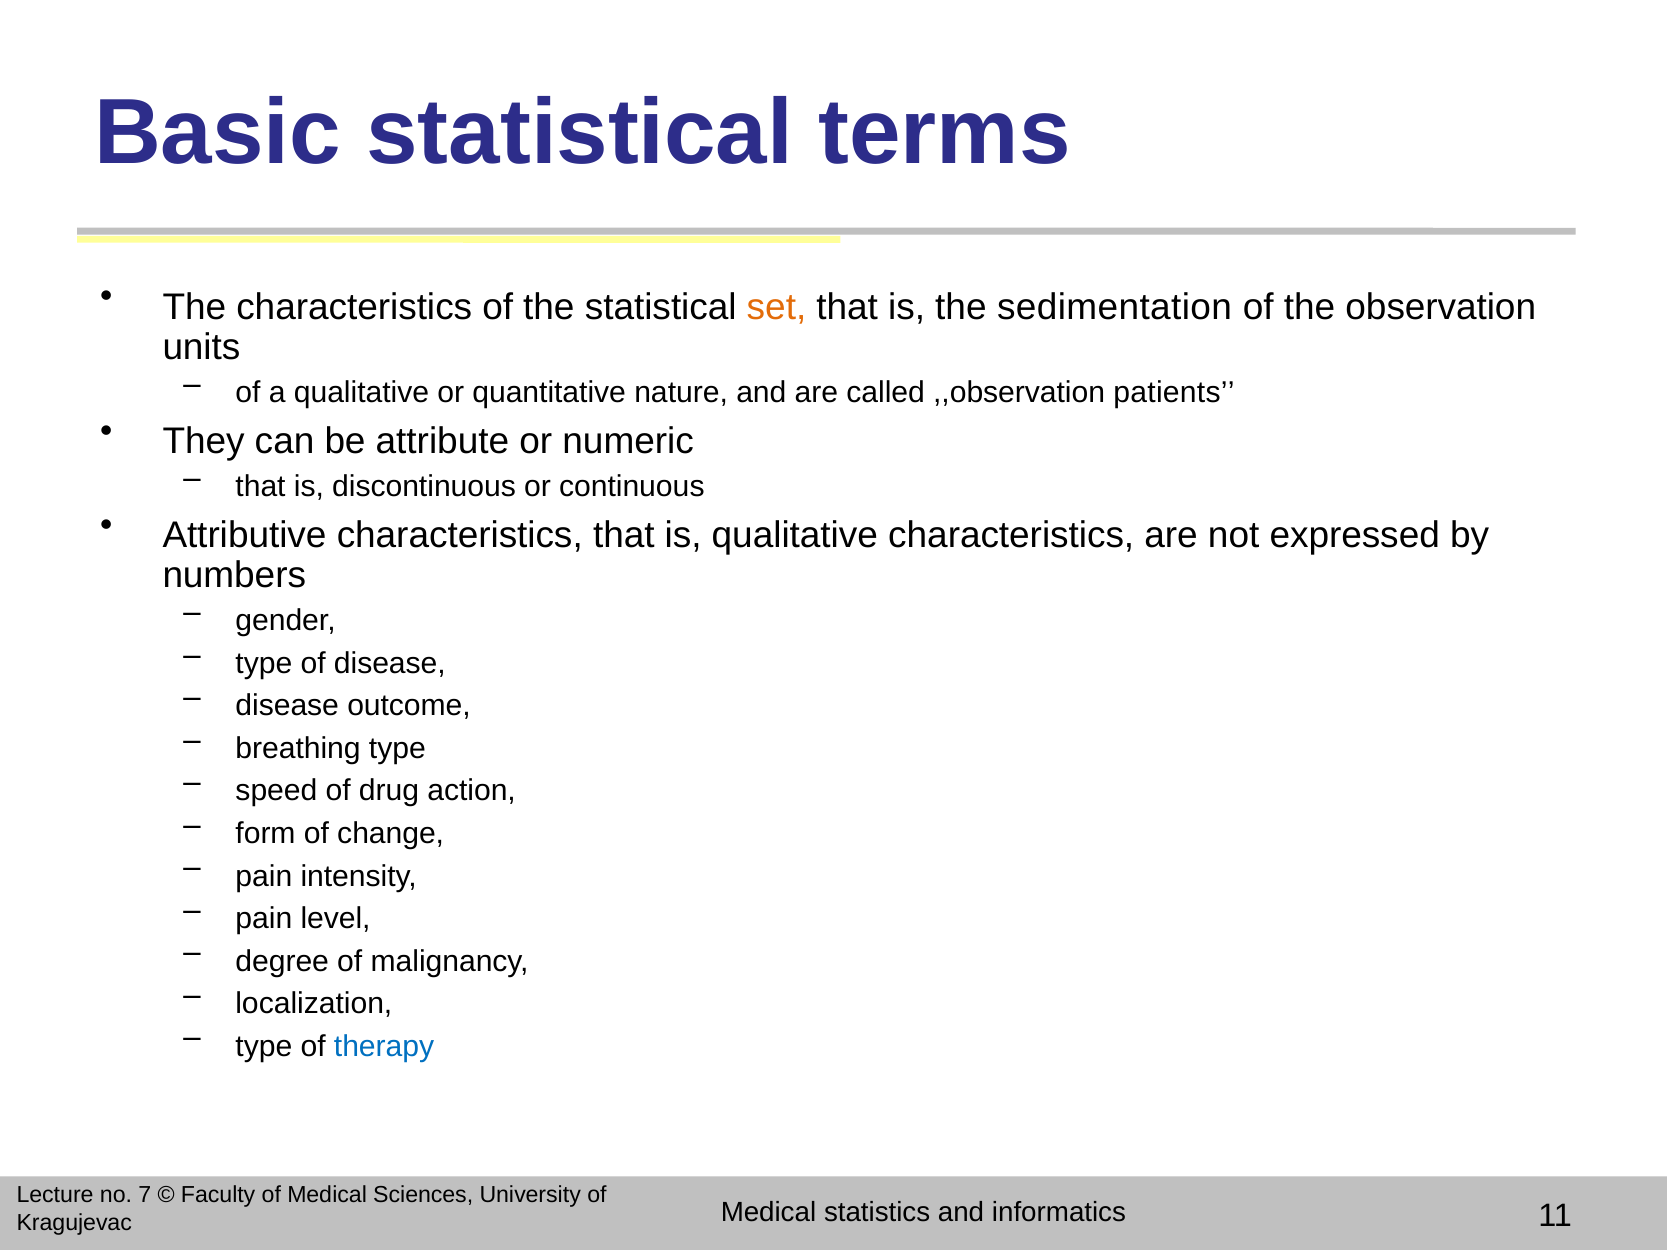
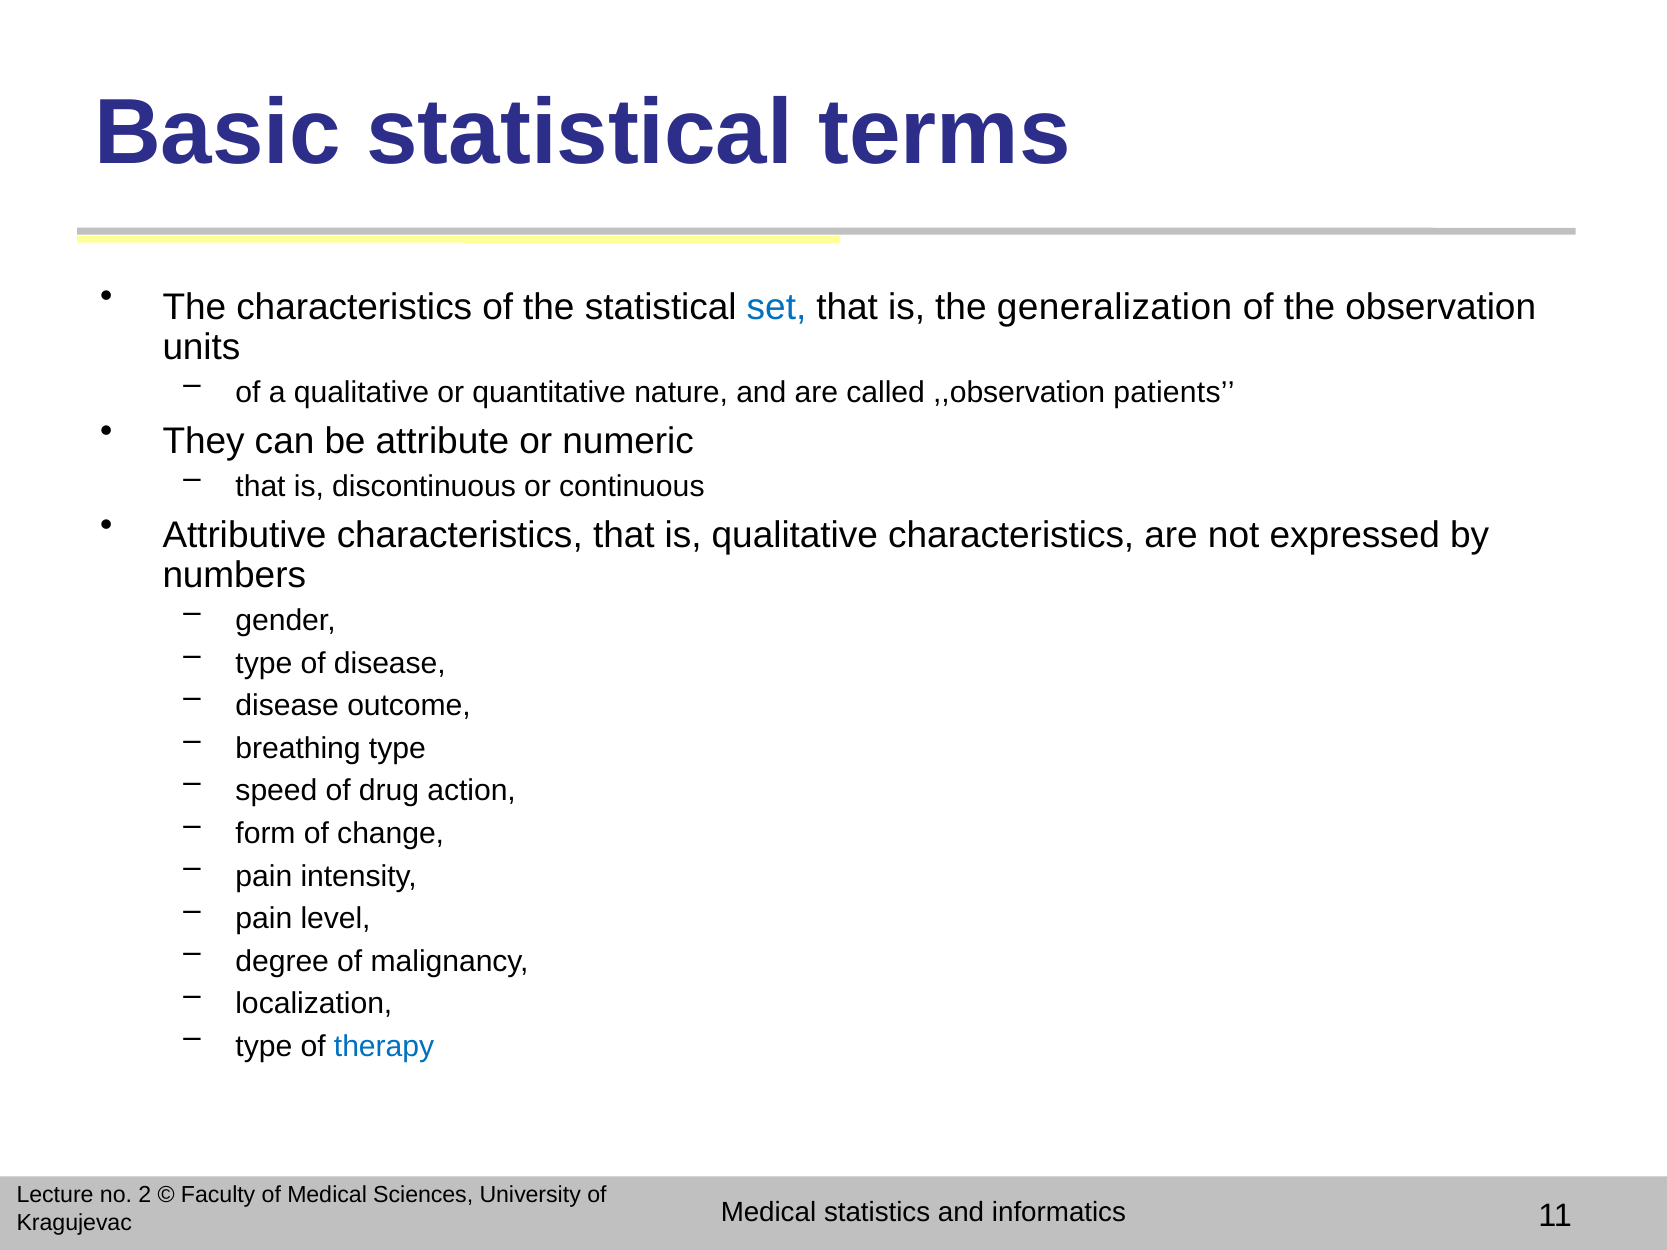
set colour: orange -> blue
sedimentation: sedimentation -> generalization
7: 7 -> 2
